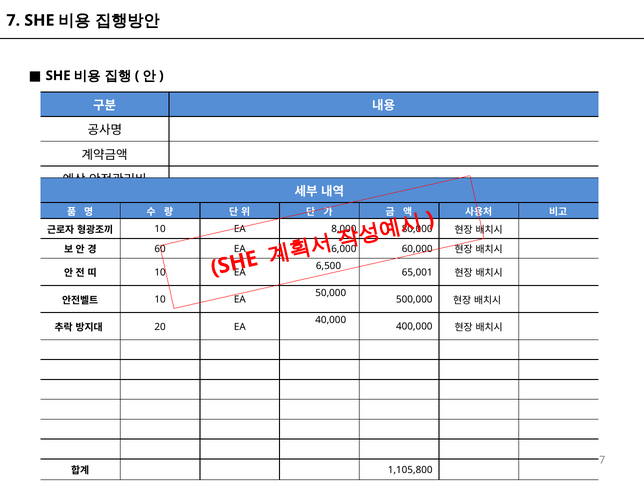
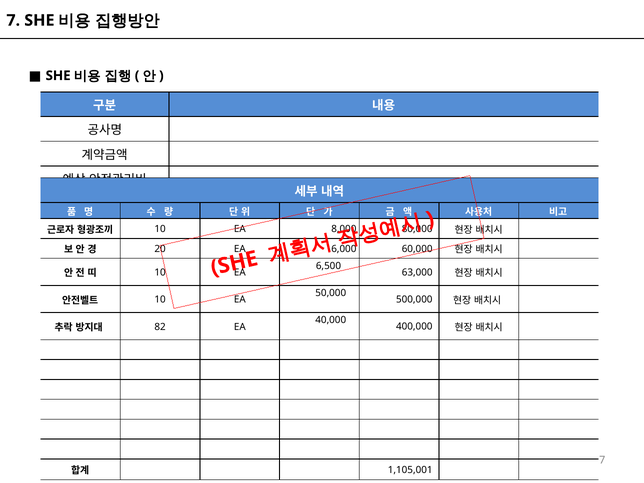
60: 60 -> 20
65,001: 65,001 -> 63,000
20: 20 -> 82
1,105,800: 1,105,800 -> 1,105,001
